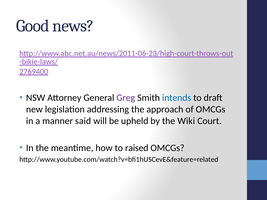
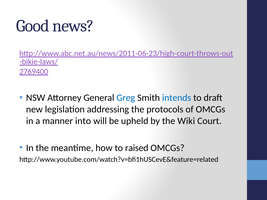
Greg colour: purple -> blue
approach: approach -> protocols
said: said -> into
